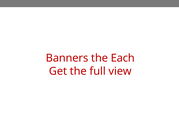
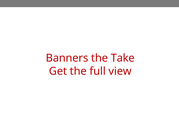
Each: Each -> Take
